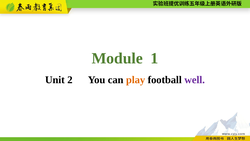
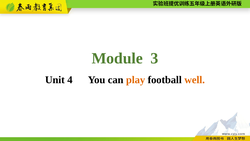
1: 1 -> 3
2: 2 -> 4
well colour: purple -> orange
